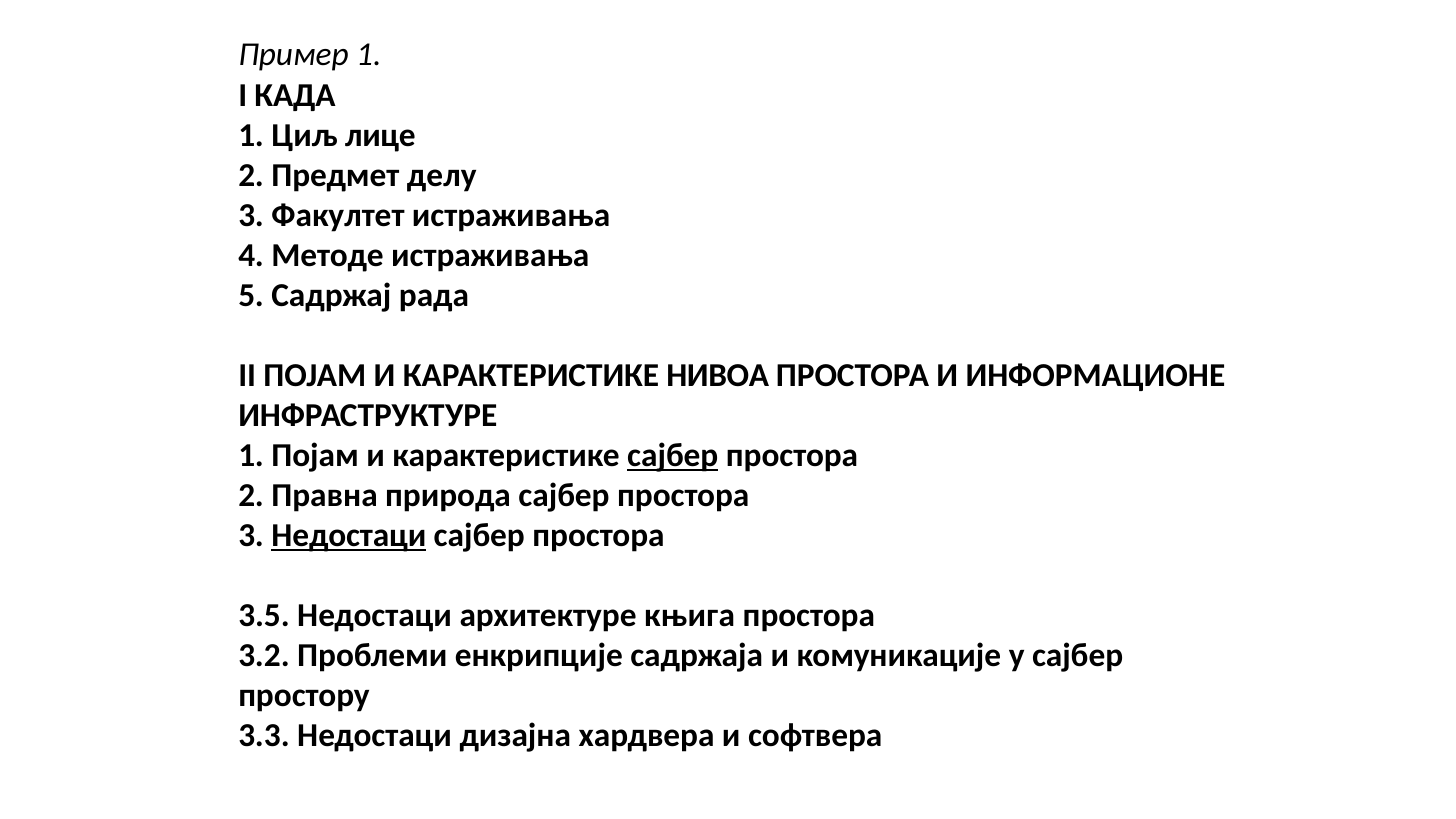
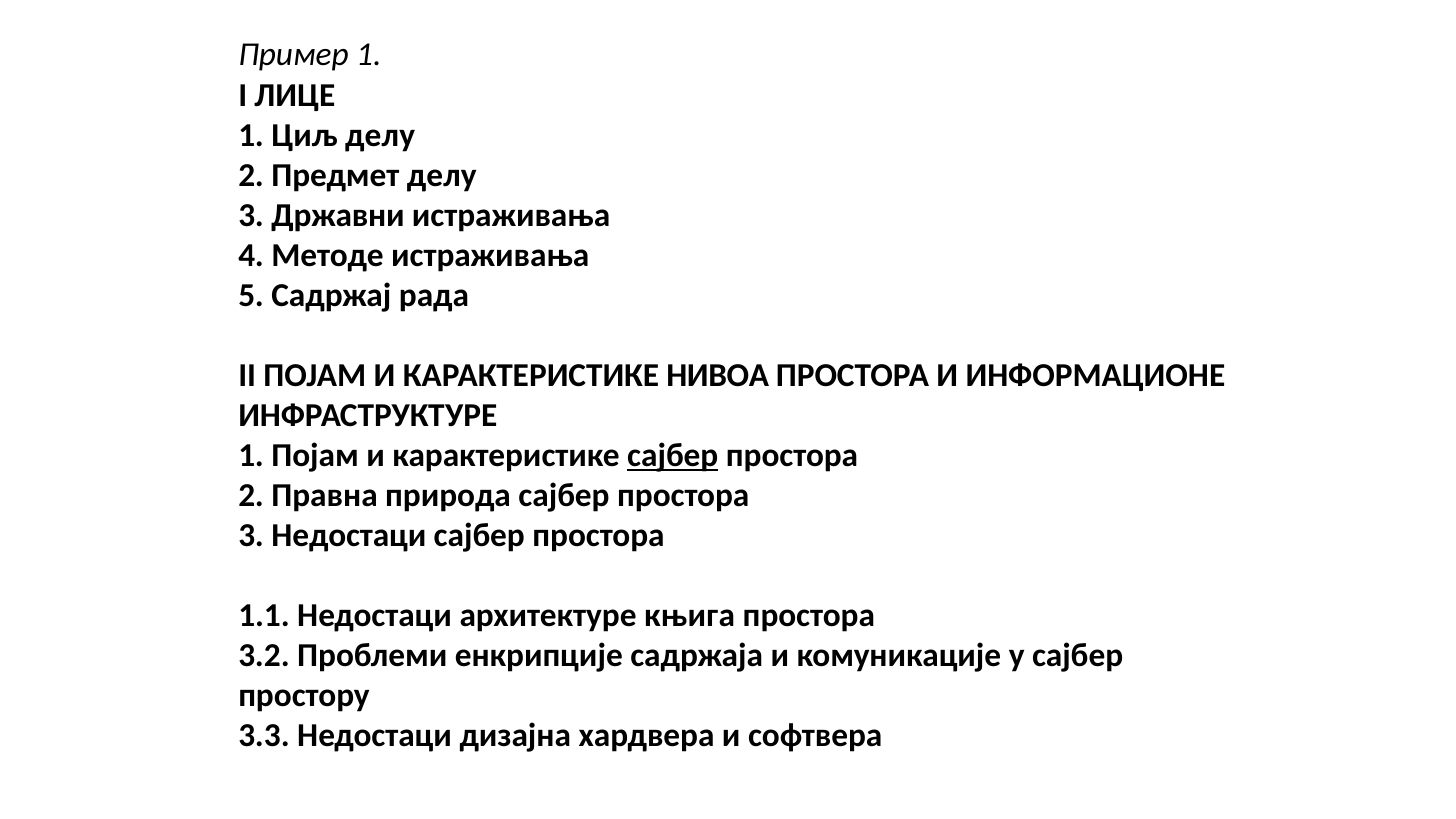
КАДА: КАДА -> ЛИЦЕ
Циљ лице: лице -> делу
Факултет: Факултет -> Државни
Недостаци at (349, 535) underline: present -> none
3.5: 3.5 -> 1.1
